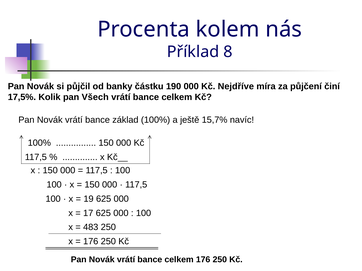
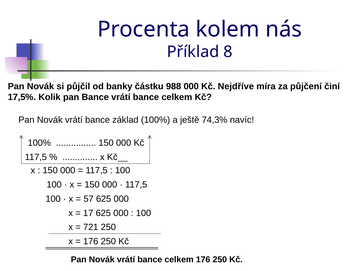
190: 190 -> 988
pan Všech: Všech -> Bance
15,7%: 15,7% -> 74,3%
19: 19 -> 57
483: 483 -> 721
